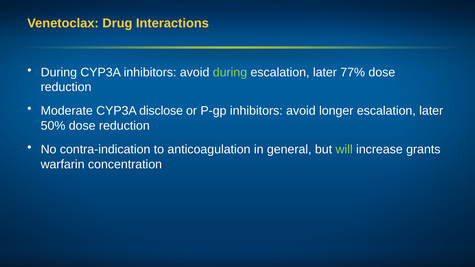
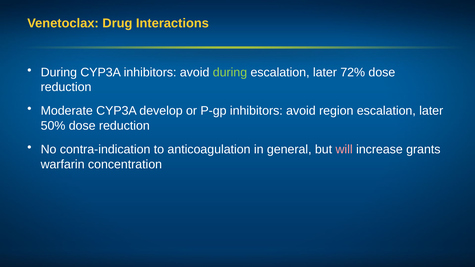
77%: 77% -> 72%
disclose: disclose -> develop
longer: longer -> region
will colour: light green -> pink
